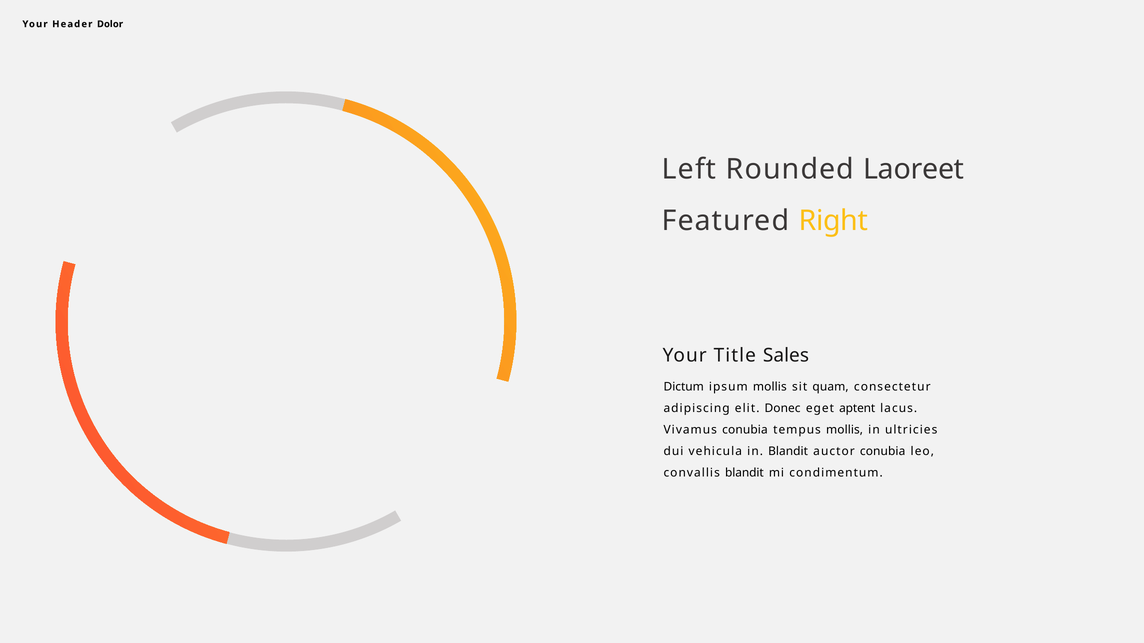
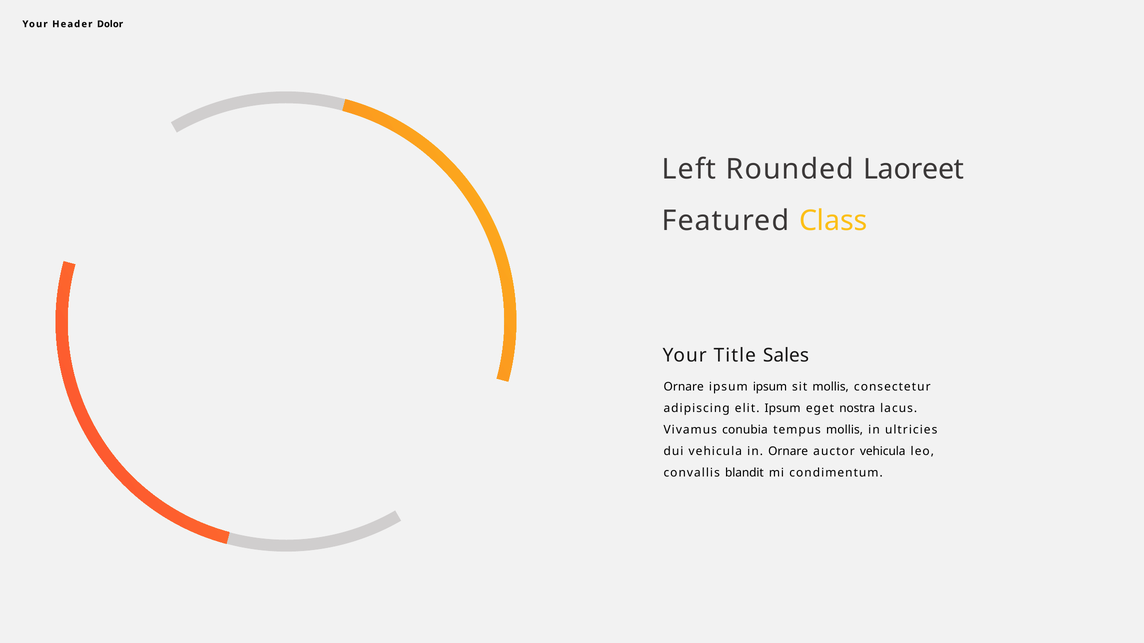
Right: Right -> Class
Dictum at (684, 387): Dictum -> Ornare
ipsum mollis: mollis -> ipsum
sit quam: quam -> mollis
elit Donec: Donec -> Ipsum
aptent: aptent -> nostra
in Blandit: Blandit -> Ornare
auctor conubia: conubia -> vehicula
